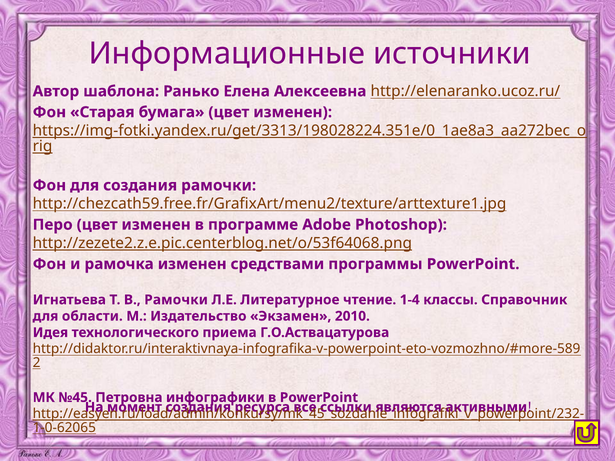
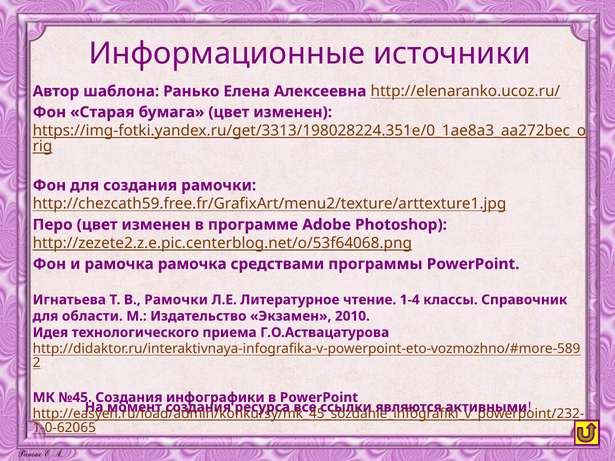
рамочка изменен: изменен -> рамочка
№45 Петровна: Петровна -> Создания
